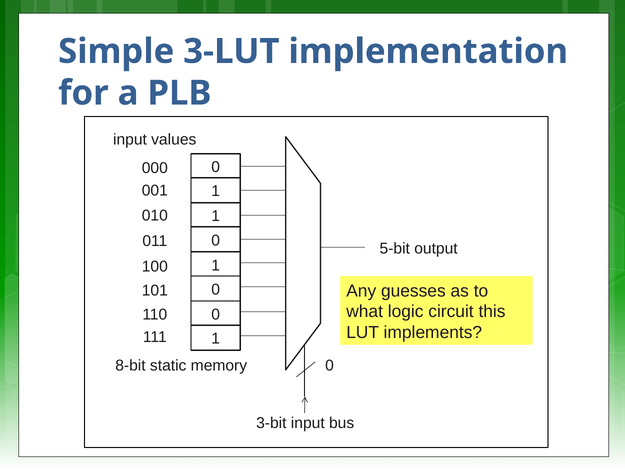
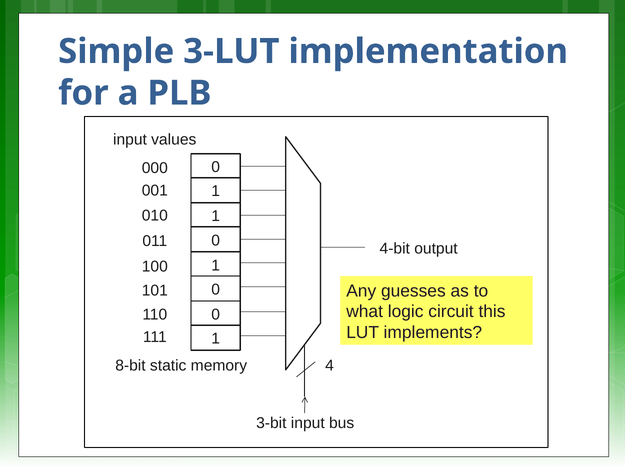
5-bit: 5-bit -> 4-bit
memory 0: 0 -> 4
